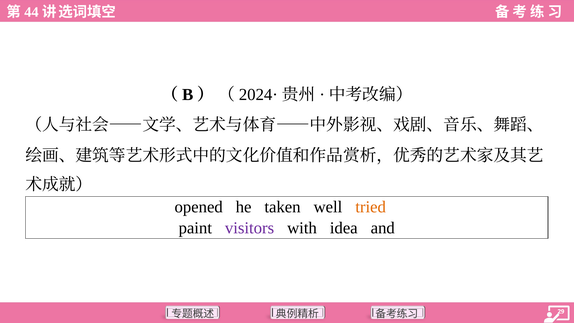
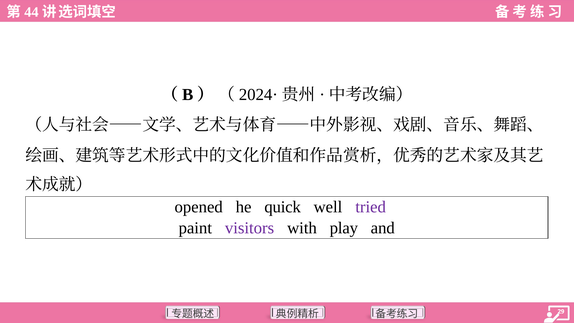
taken: taken -> quick
tried colour: orange -> purple
idea: idea -> play
